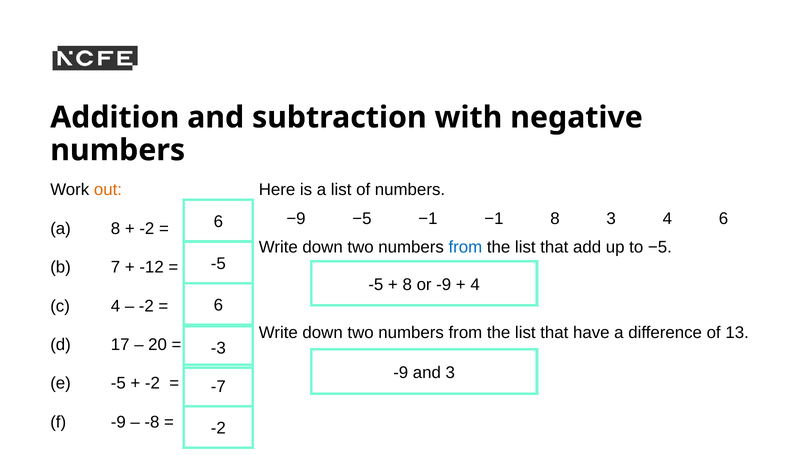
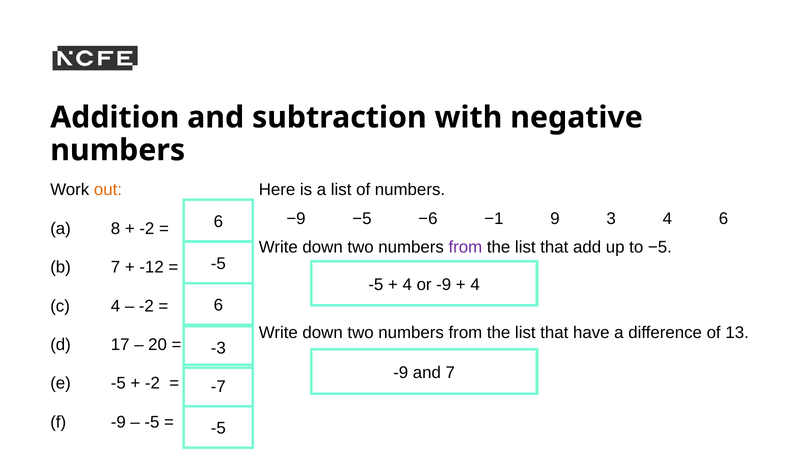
−5 −1: −1 -> −6
−1 8: 8 -> 9
from at (465, 247) colour: blue -> purple
8 at (407, 284): 8 -> 4
and 3: 3 -> 7
-8 at (152, 421): -8 -> -5
-2 at (218, 428): -2 -> -5
